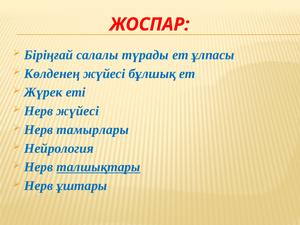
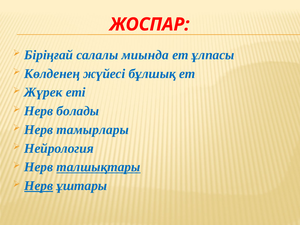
түрады: түрады -> миында
Нерв жүйесі: жүйесі -> болады
Нерв at (39, 186) underline: none -> present
